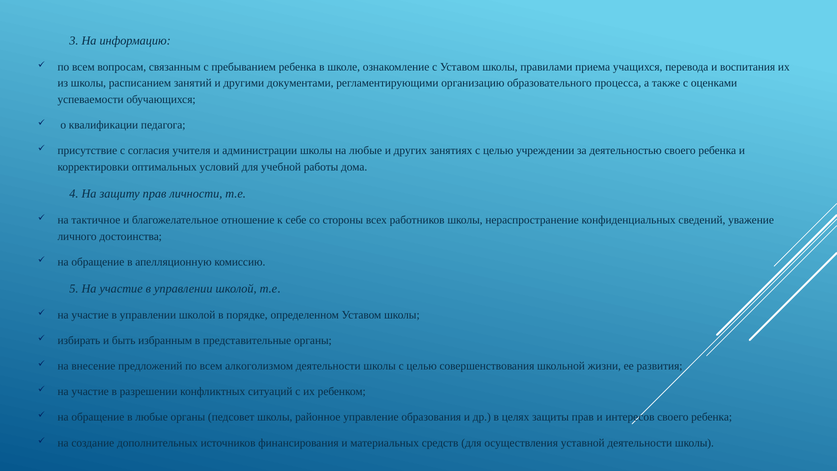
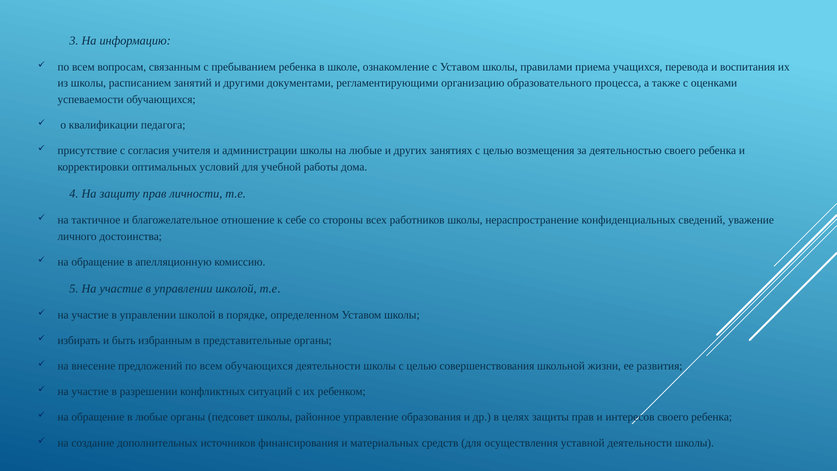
учреждении: учреждении -> возмещения
всем алкоголизмом: алкоголизмом -> обучающихся
